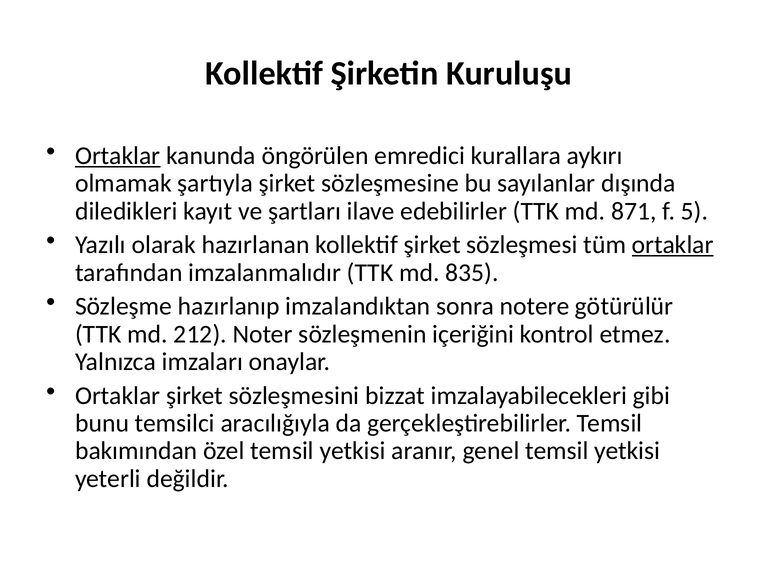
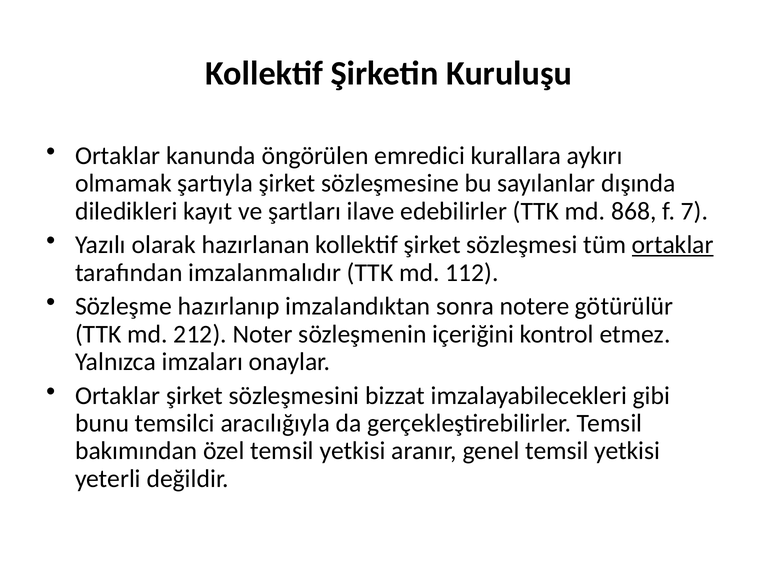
Ortaklar at (118, 156) underline: present -> none
871: 871 -> 868
5: 5 -> 7
835: 835 -> 112
